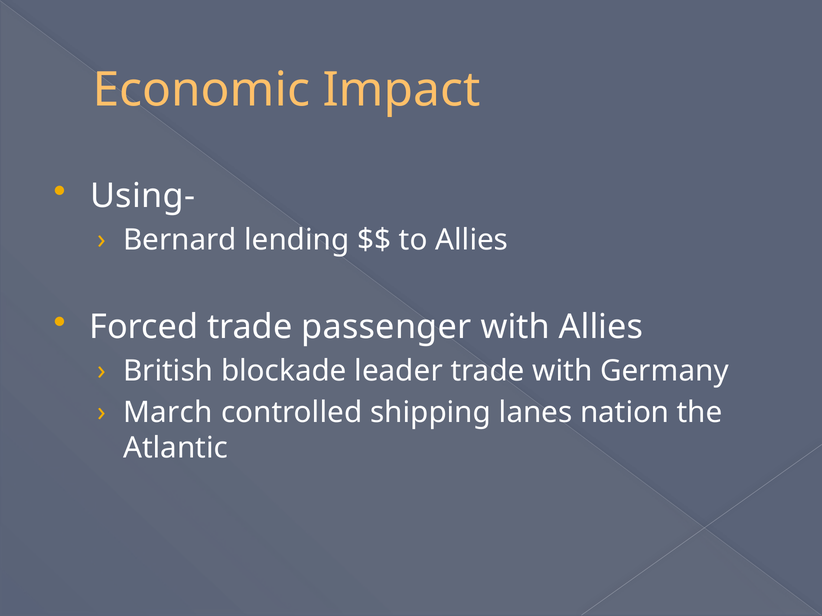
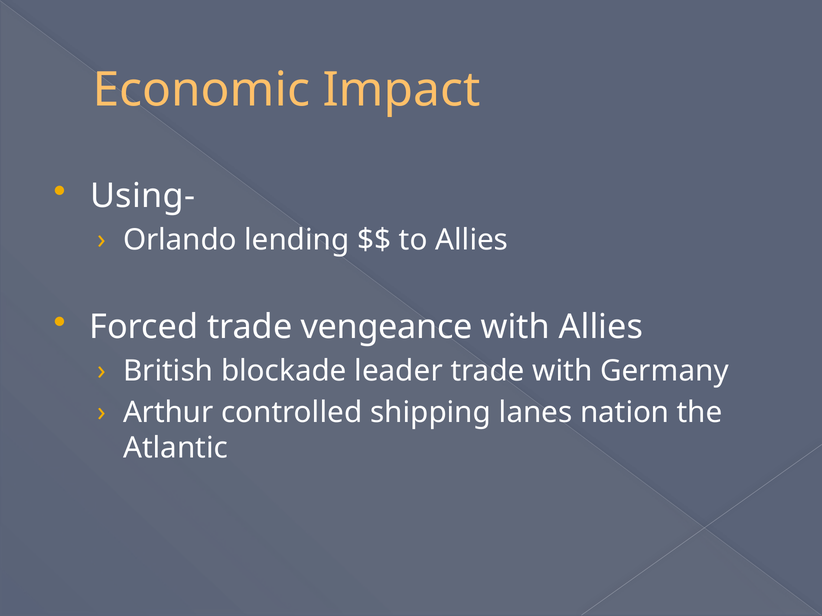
Bernard: Bernard -> Orlando
passenger: passenger -> vengeance
March: March -> Arthur
